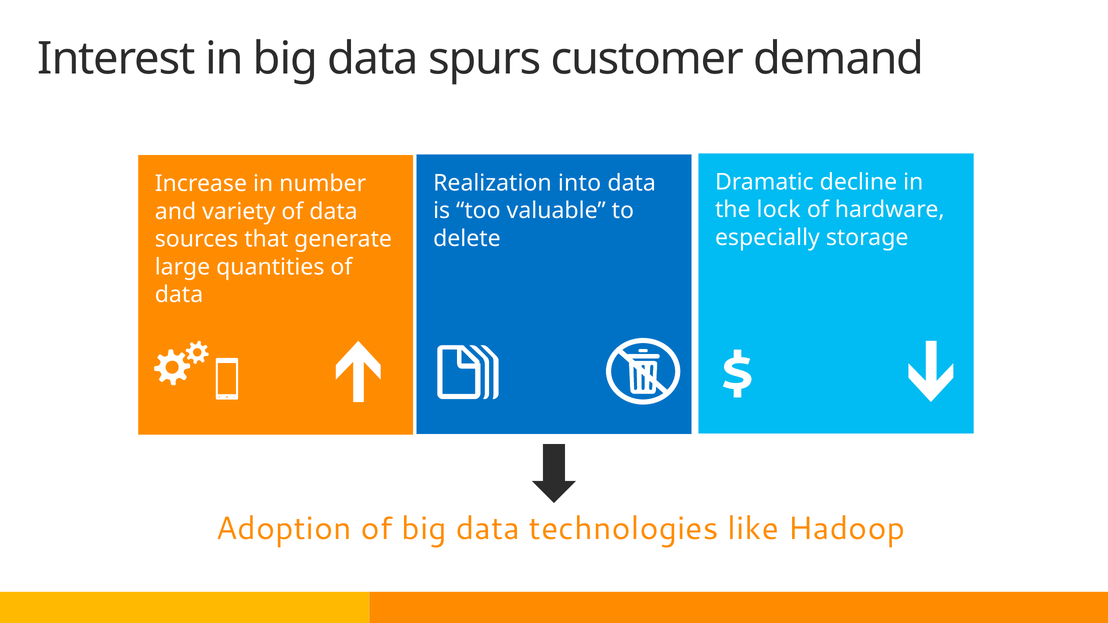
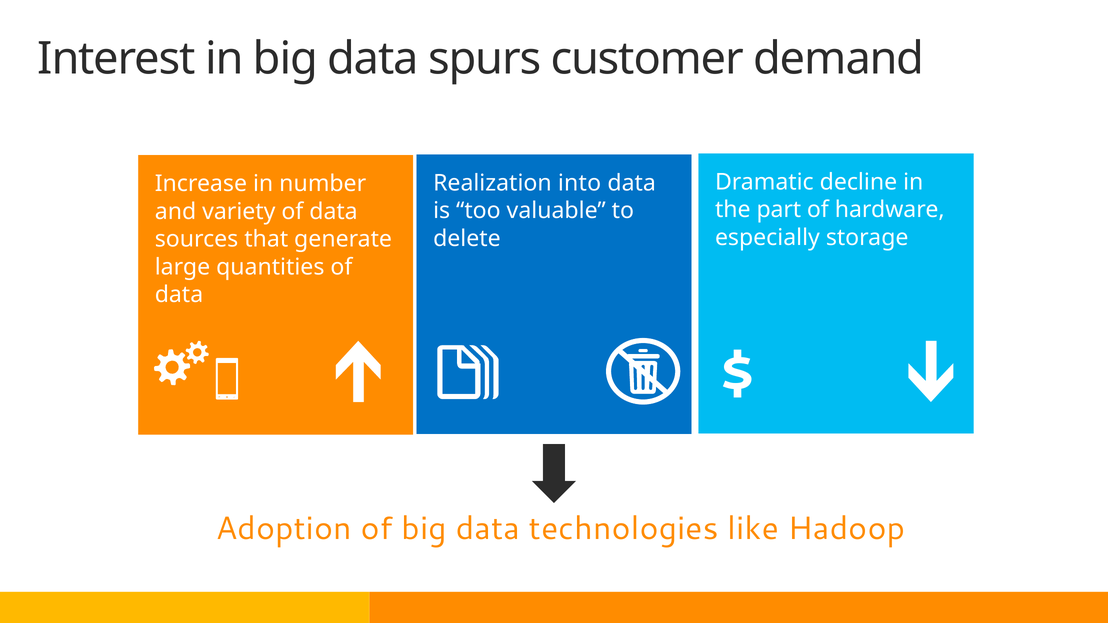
lock: lock -> part
